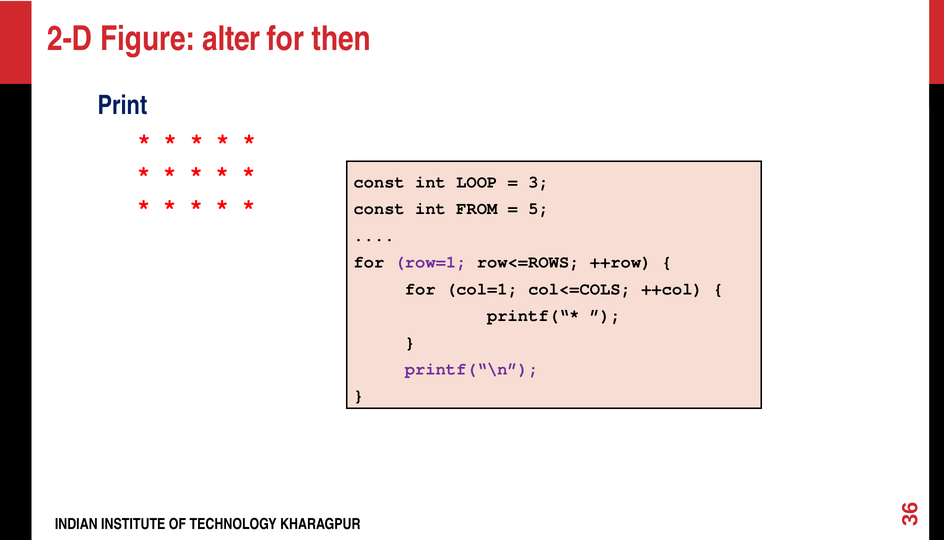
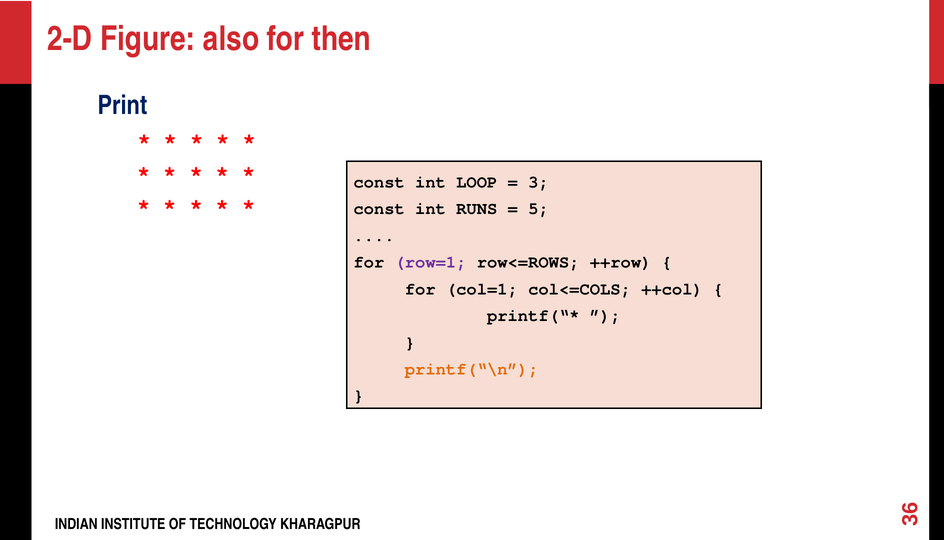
alter: alter -> also
FROM: FROM -> RUNS
printf(“\n colour: purple -> orange
